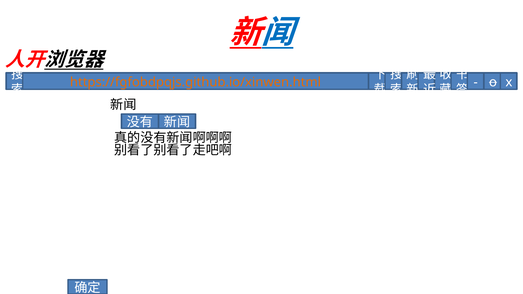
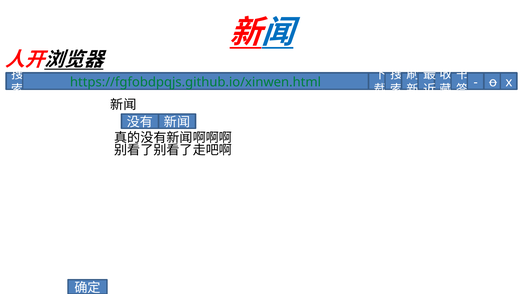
https://fgfobdpqjs.github.io/xinwen.html colour: orange -> green
